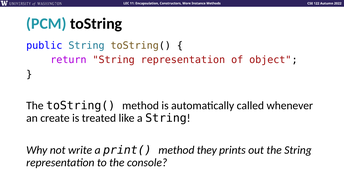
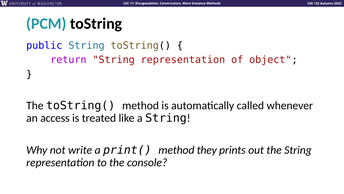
create: create -> access
